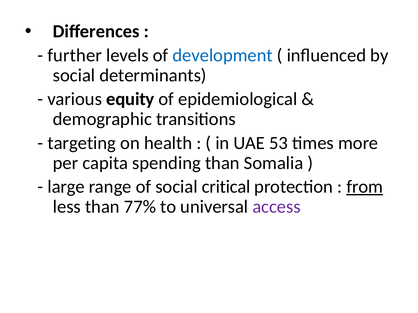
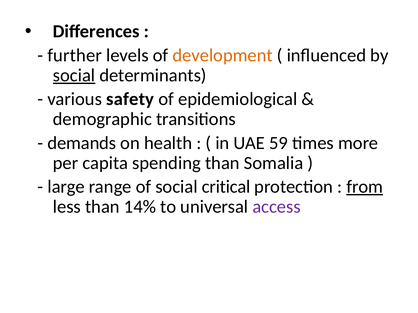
development colour: blue -> orange
social at (74, 75) underline: none -> present
equity: equity -> safety
targeting: targeting -> demands
53: 53 -> 59
77%: 77% -> 14%
